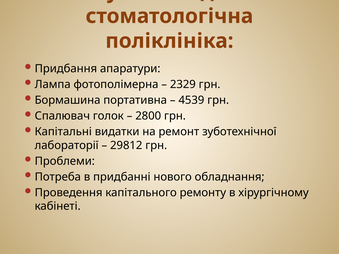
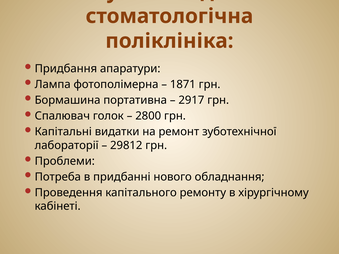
2329: 2329 -> 1871
4539: 4539 -> 2917
